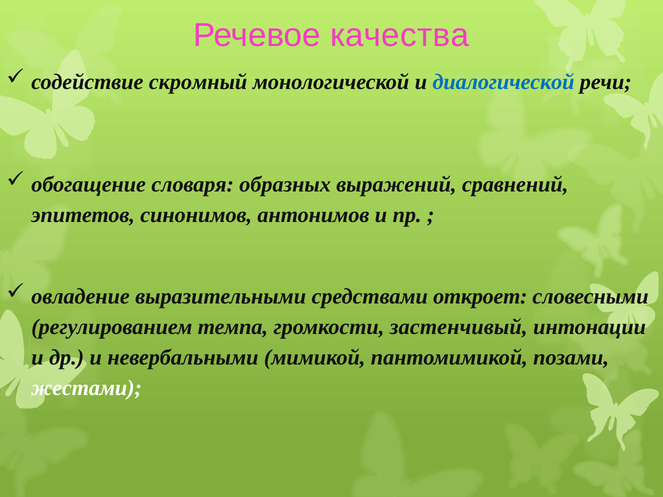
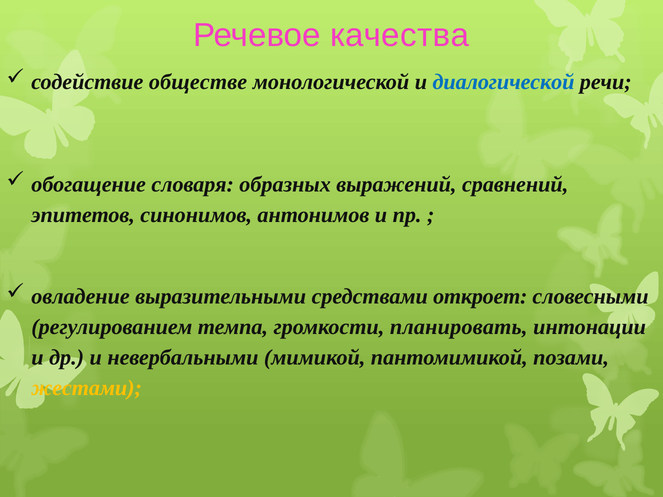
скромный: скромный -> обществе
застенчивый: застенчивый -> планировать
жестами colour: white -> yellow
